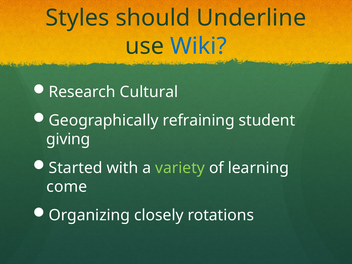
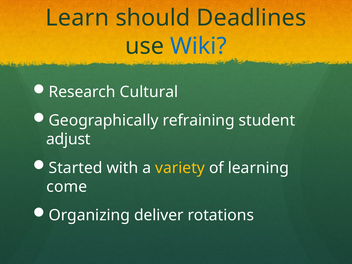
Styles: Styles -> Learn
Underline: Underline -> Deadlines
giving: giving -> adjust
variety colour: light green -> yellow
closely: closely -> deliver
